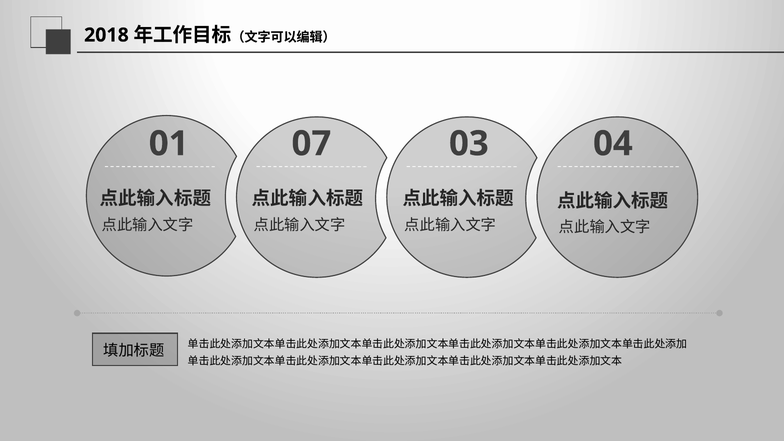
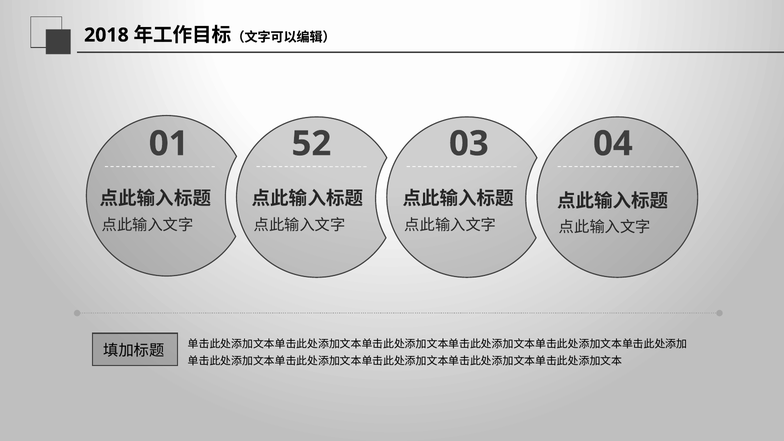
07: 07 -> 52
